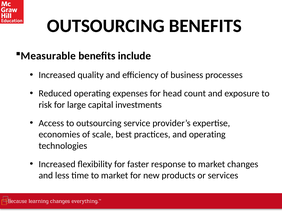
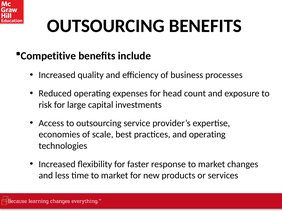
Measurable: Measurable -> Competitive
